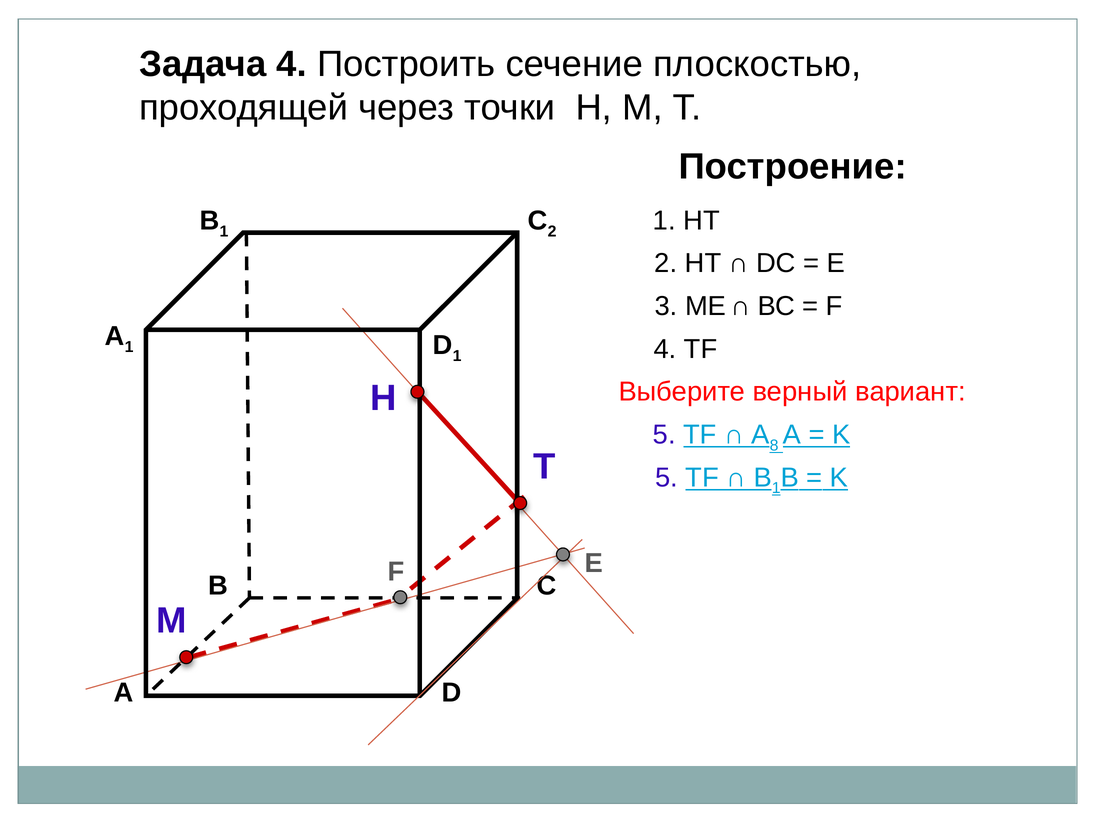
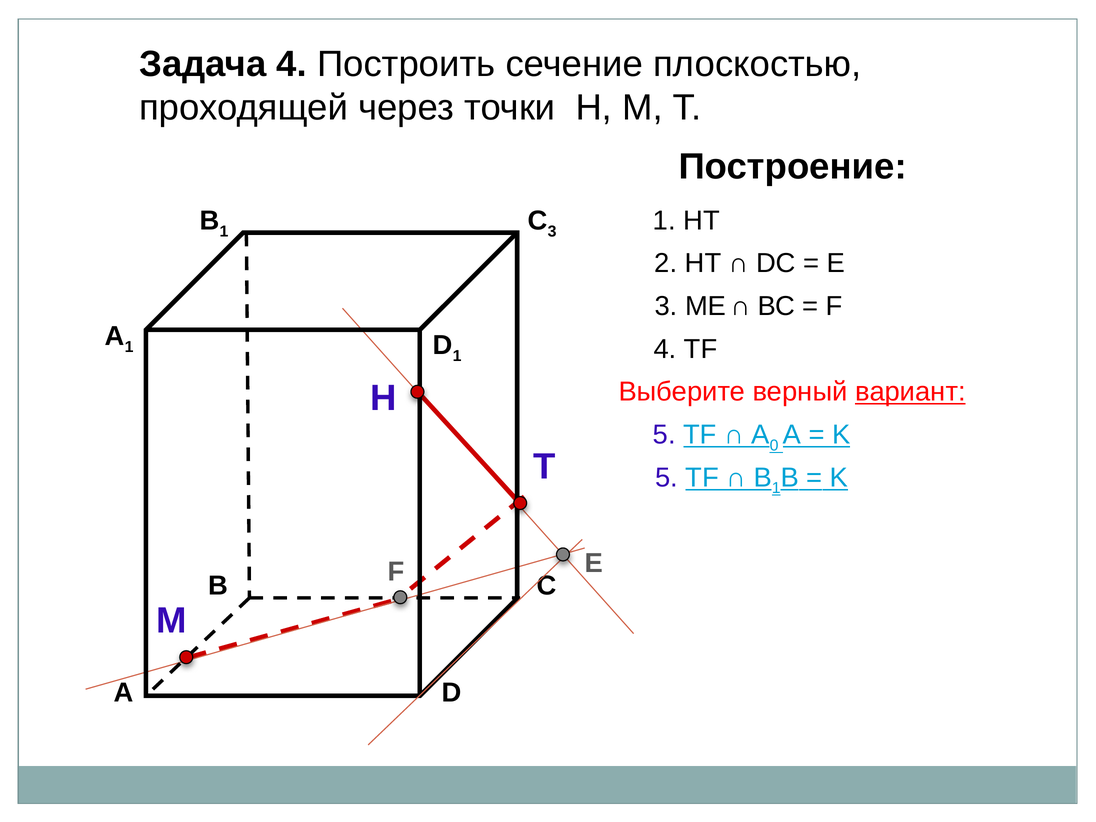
2 at (552, 231): 2 -> 3
вариант underline: none -> present
8: 8 -> 0
